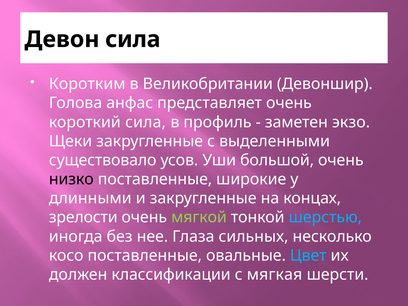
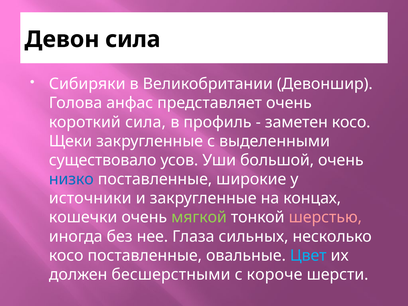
Коротким: Коротким -> Сибиряки
заметен экзо: экзо -> косо
низко colour: black -> blue
длинными: длинными -> источники
зрелости: зрелости -> кошечки
шерстью colour: light blue -> pink
классификации: классификации -> бесшерстными
мягкая: мягкая -> короче
